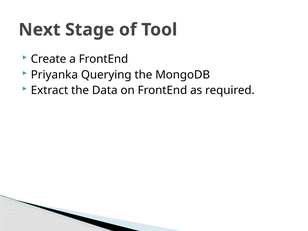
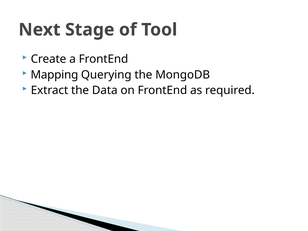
Priyanka: Priyanka -> Mapping
